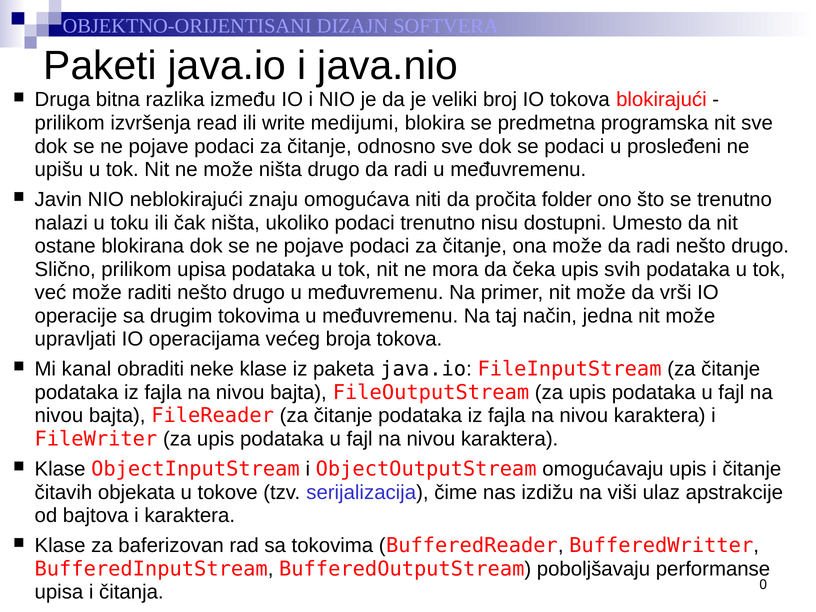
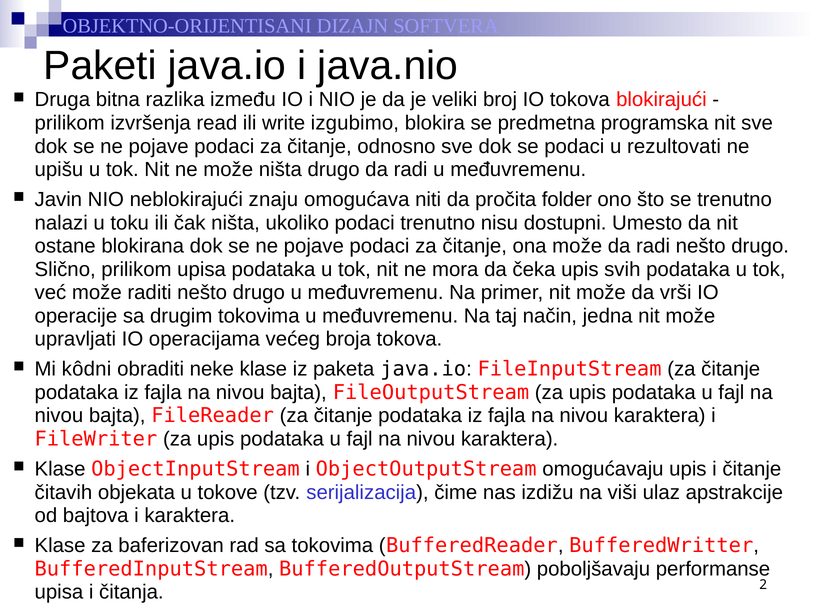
medijumi: medijumi -> izgubimo
prosleđeni: prosleđeni -> rezultovati
kanal: kanal -> kôdni
0: 0 -> 2
